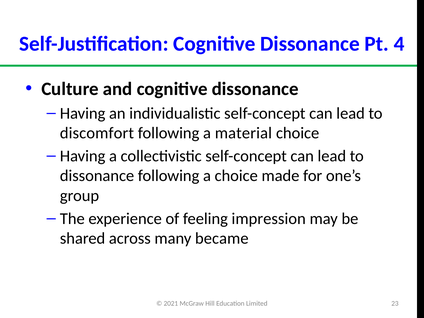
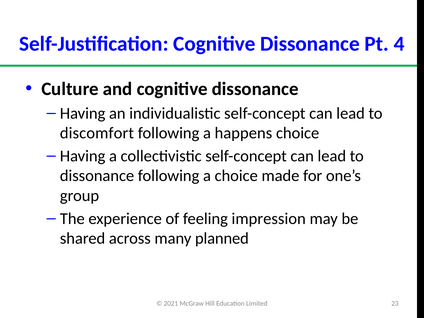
material: material -> happens
became: became -> planned
